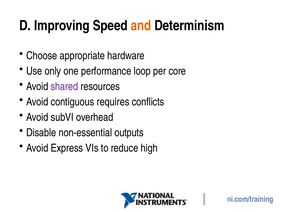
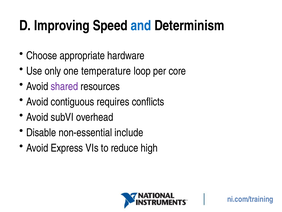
and colour: orange -> blue
performance: performance -> temperature
outputs: outputs -> include
